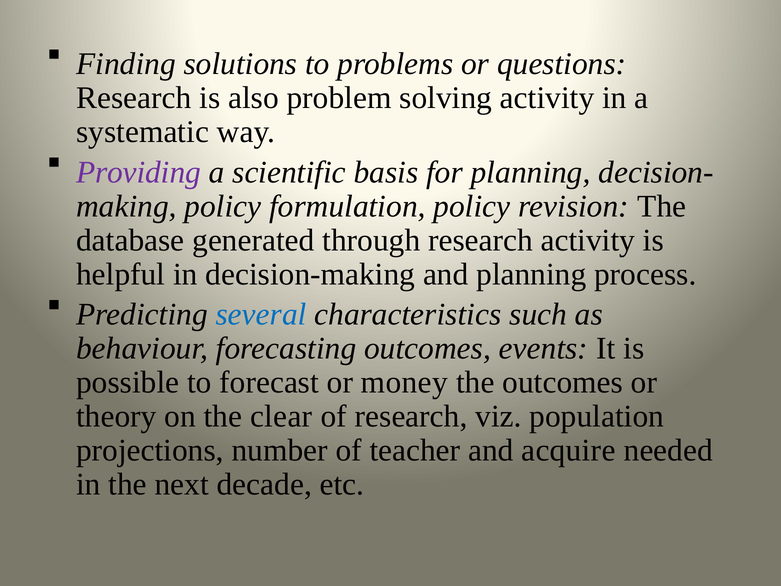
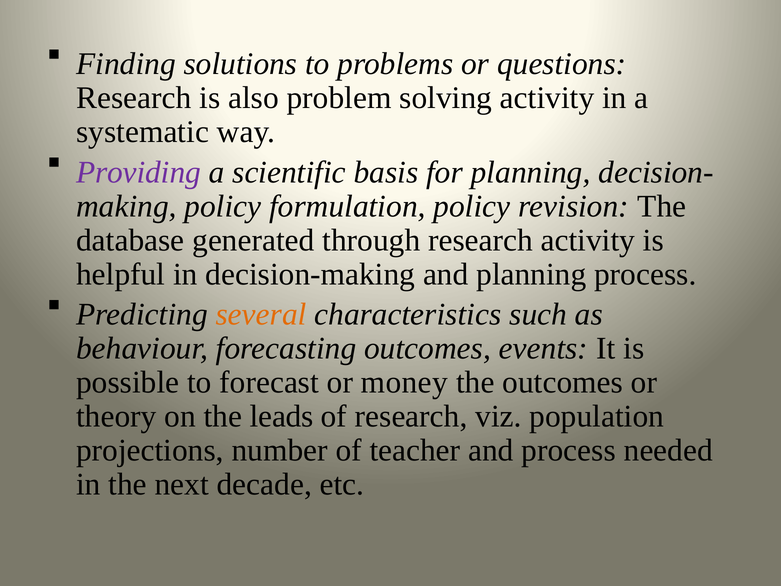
several colour: blue -> orange
clear: clear -> leads
and acquire: acquire -> process
